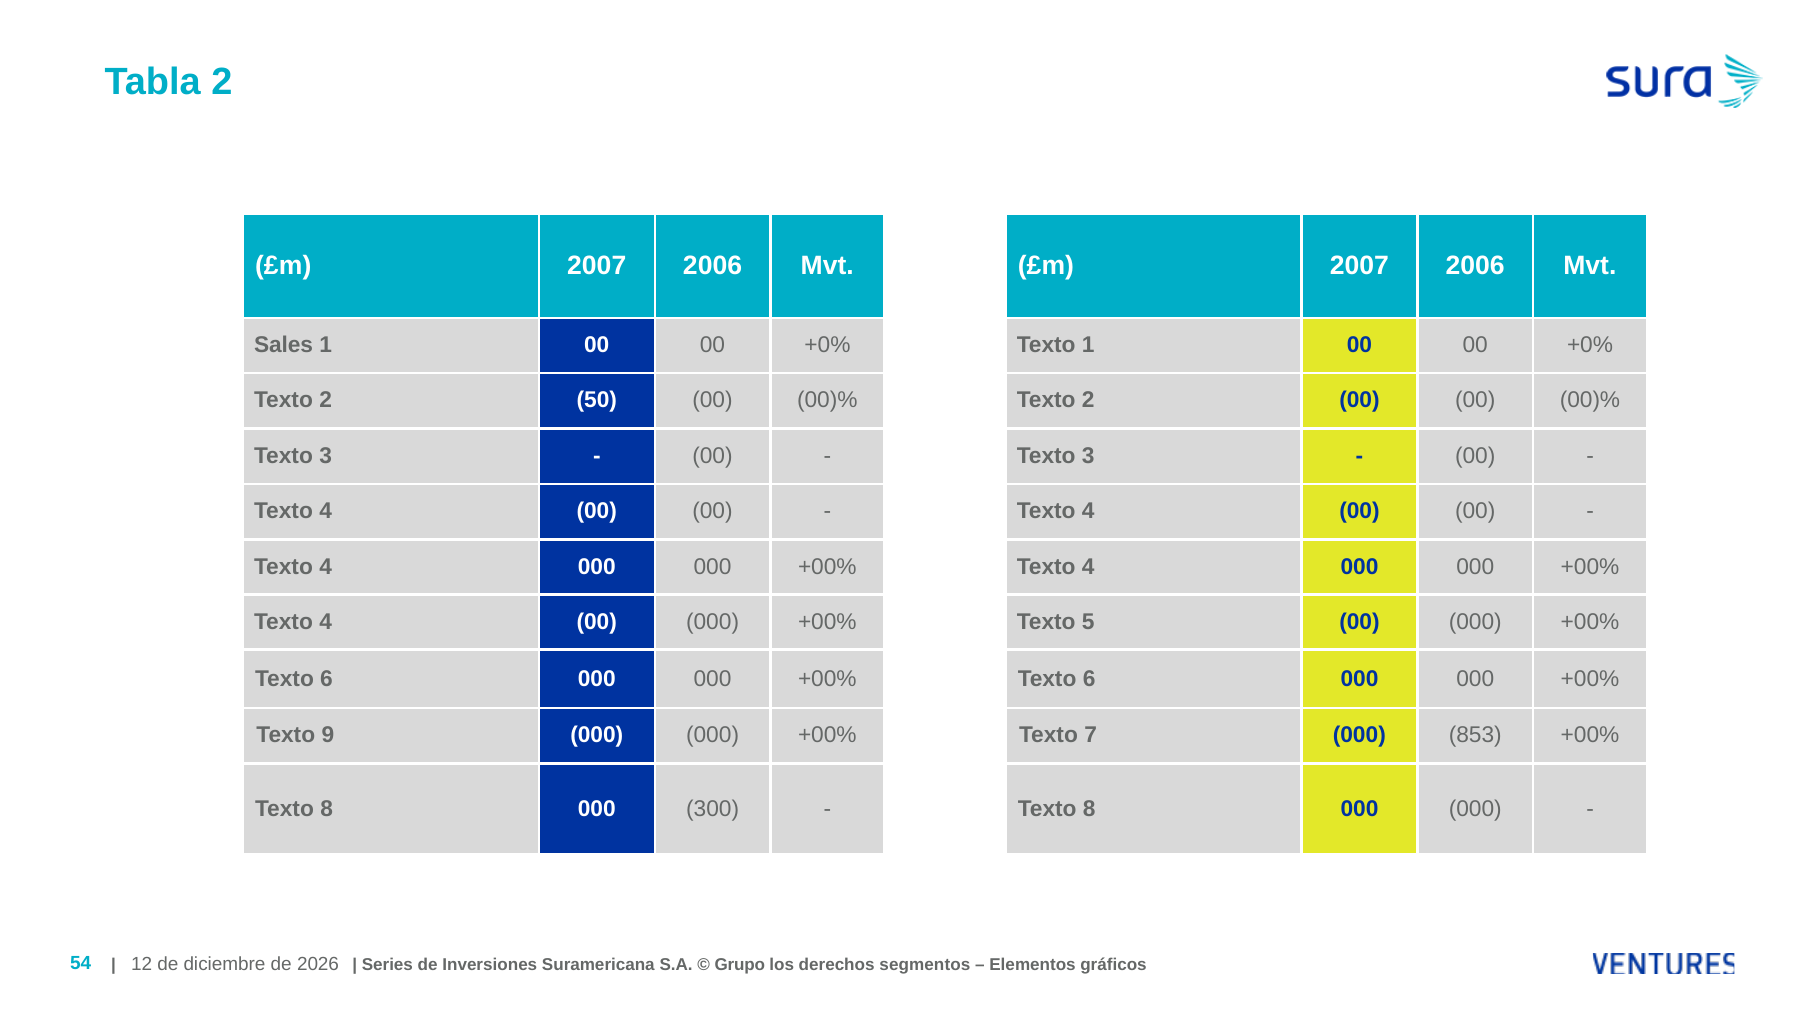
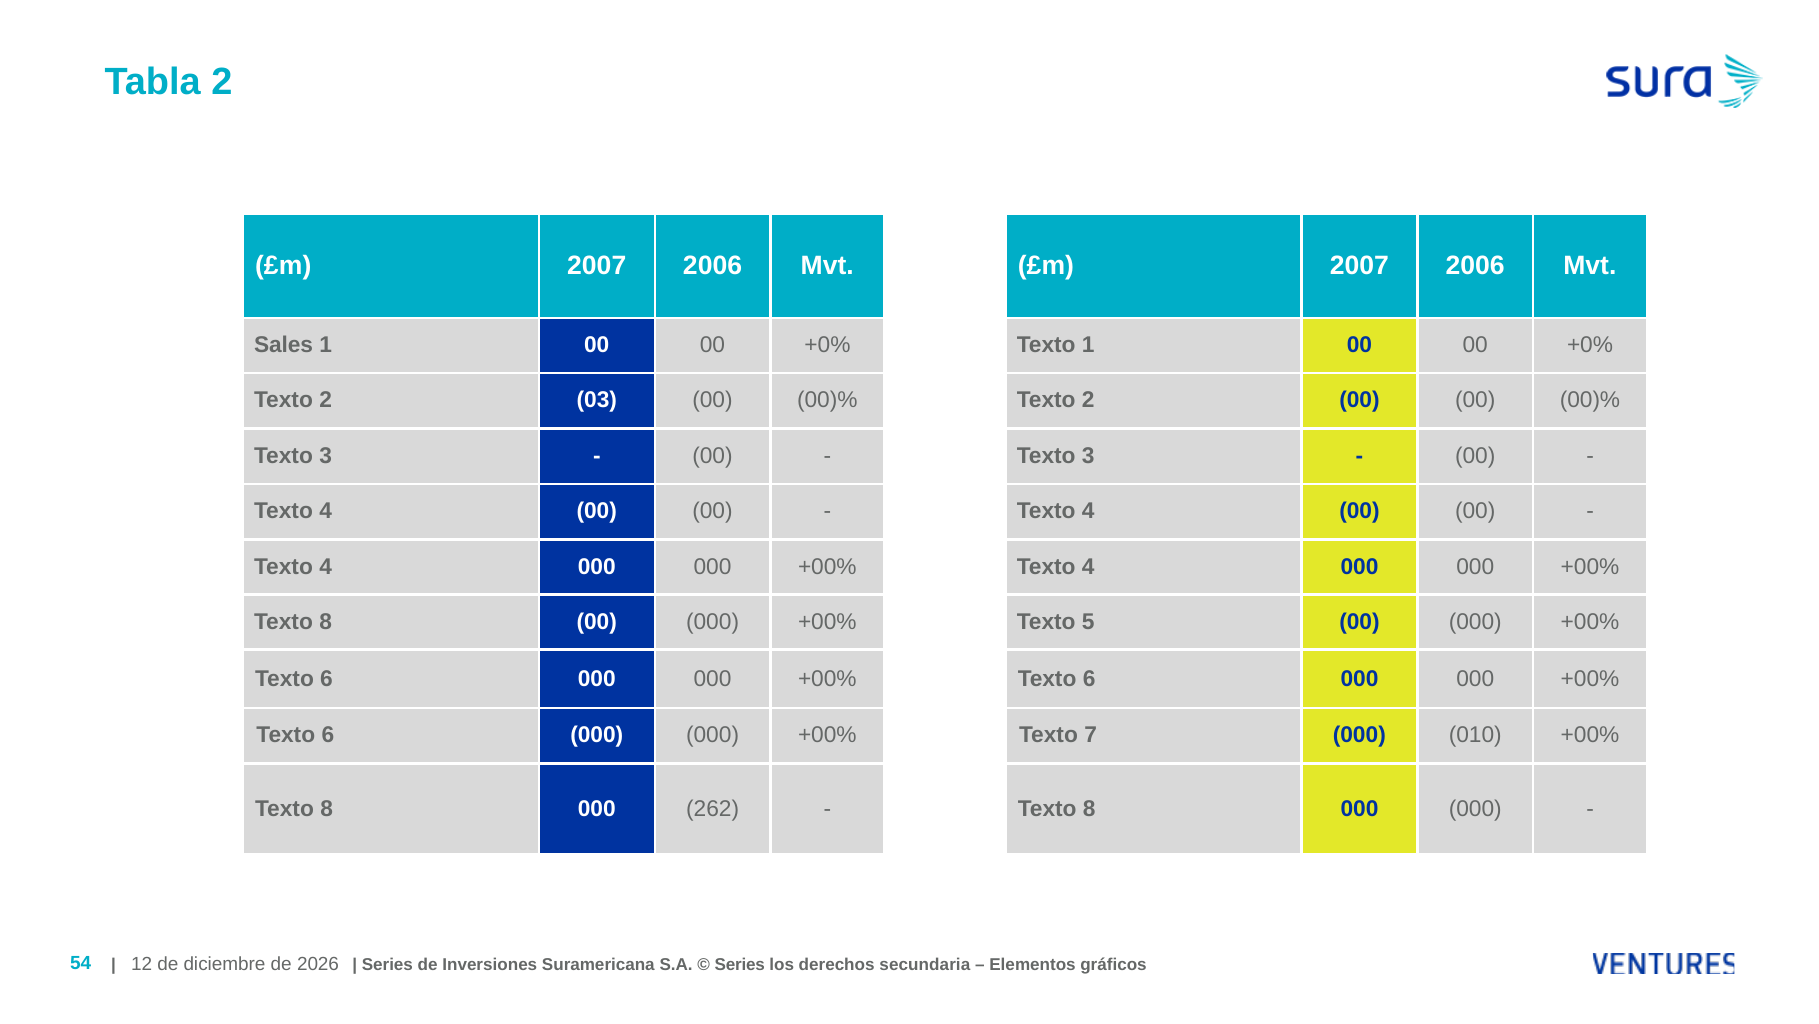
50: 50 -> 03
4 at (326, 621): 4 -> 8
9 at (328, 735): 9 -> 6
853: 853 -> 010
300: 300 -> 262
Grupo at (740, 964): Grupo -> Series
segmentos: segmentos -> secundaria
